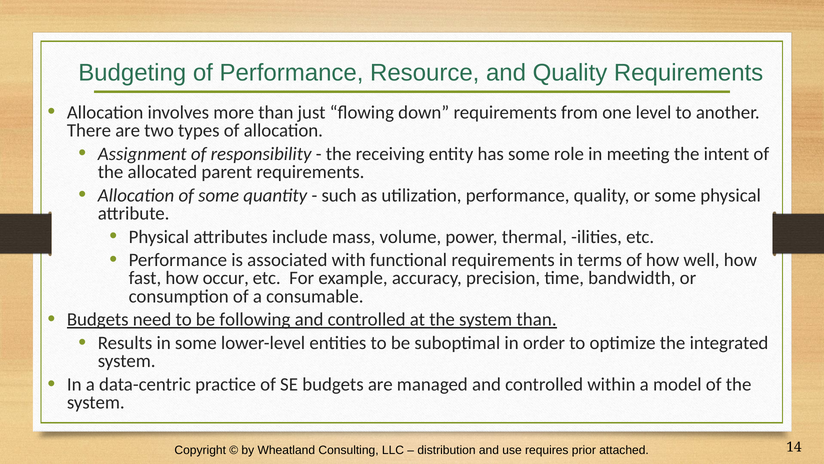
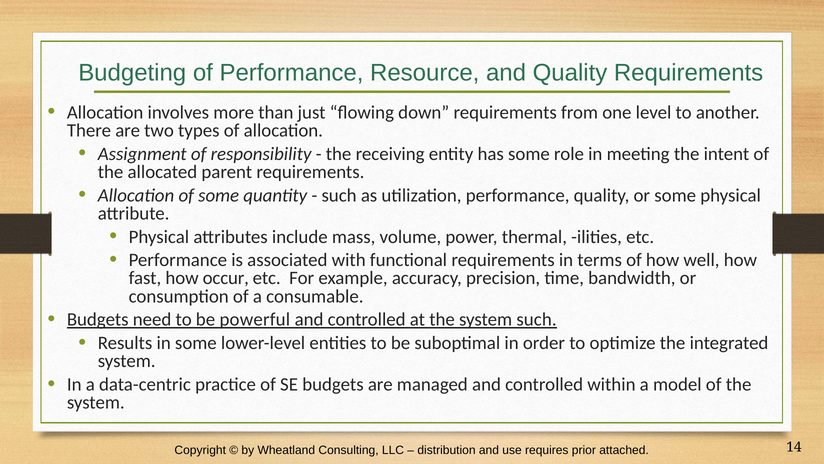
following: following -> powerful
system than: than -> such
